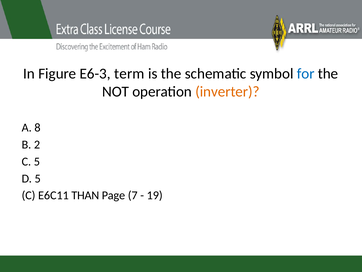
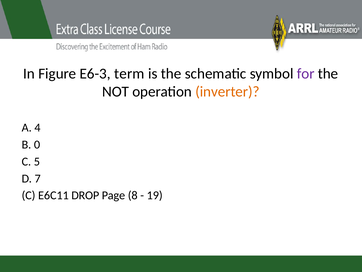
for colour: blue -> purple
8: 8 -> 4
2: 2 -> 0
D 5: 5 -> 7
THAN: THAN -> DROP
7: 7 -> 8
